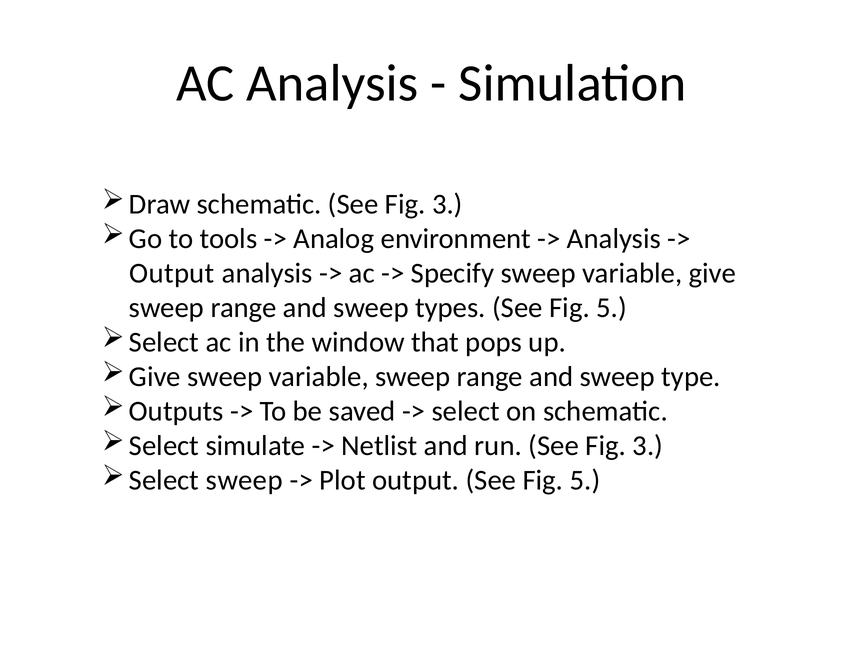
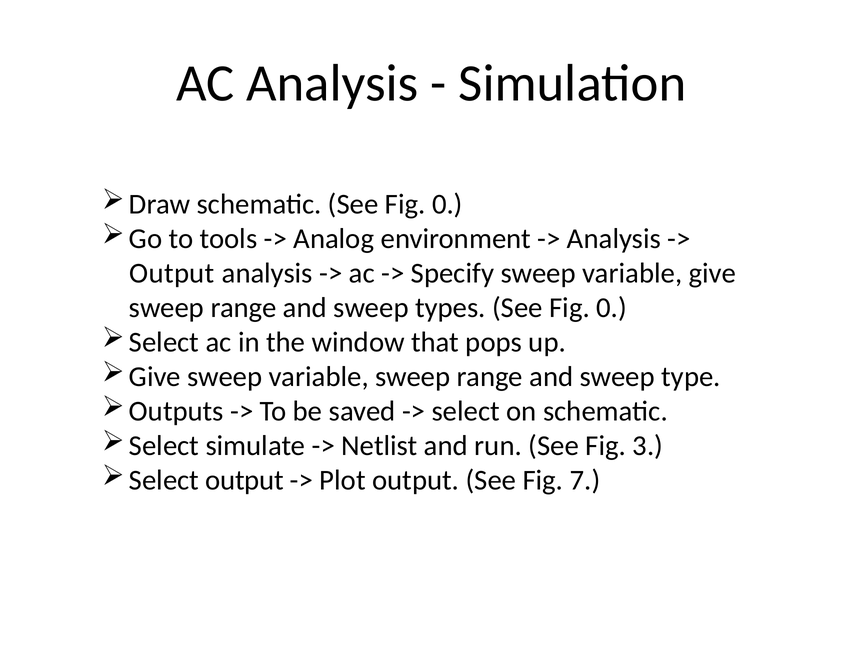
schematic See Fig 3: 3 -> 0
types See Fig 5: 5 -> 0
Select sweep: sweep -> output
output See Fig 5: 5 -> 7
